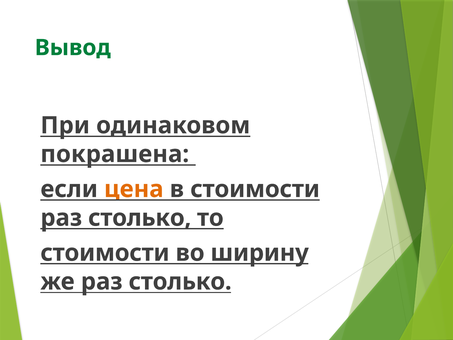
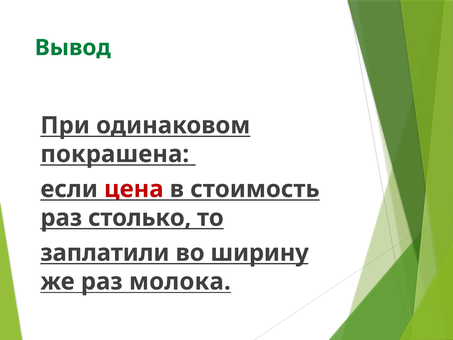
цена colour: orange -> red
в стоимости: стоимости -> стоимость
стоимости at (105, 253): стоимости -> заплатили
же раз столько: столько -> молока
